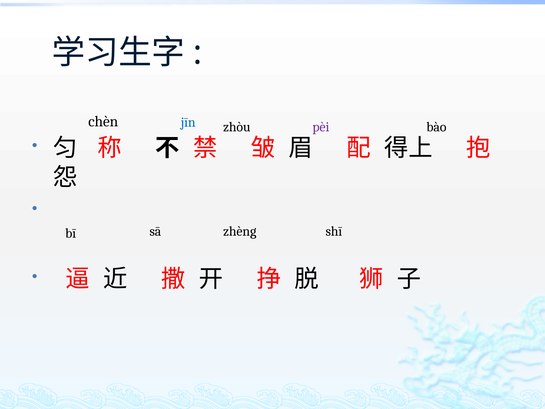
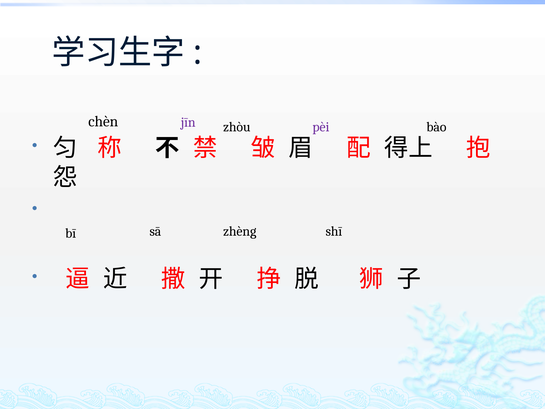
jīn colour: blue -> purple
